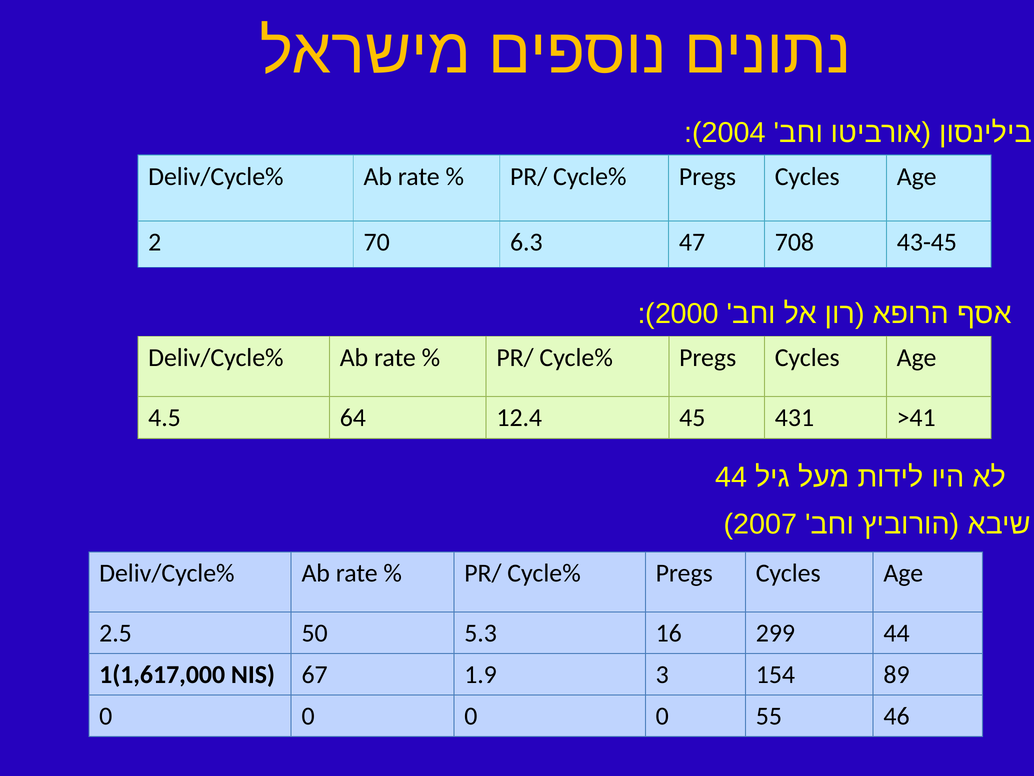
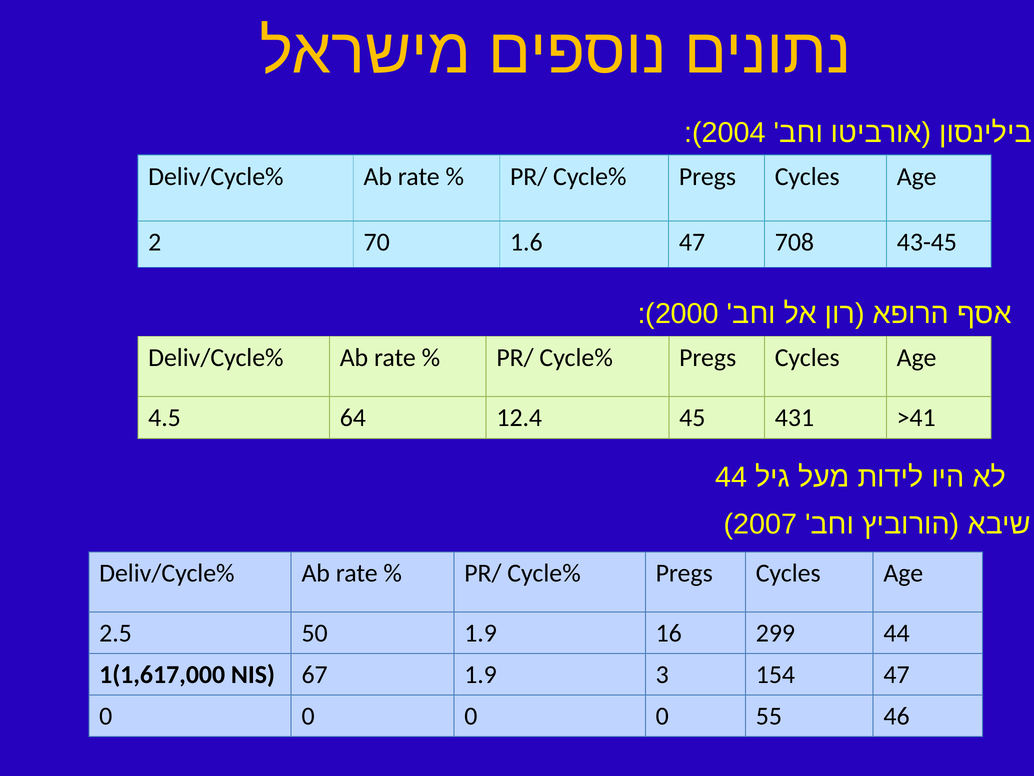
6.3: 6.3 -> 1.6
50 5.3: 5.3 -> 1.9
154 89: 89 -> 47
